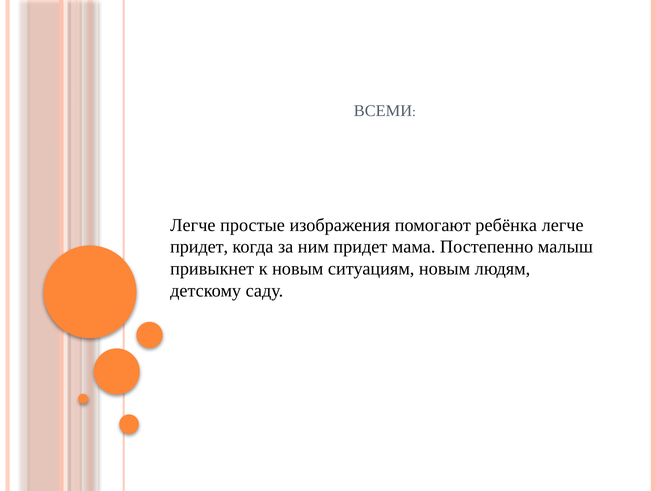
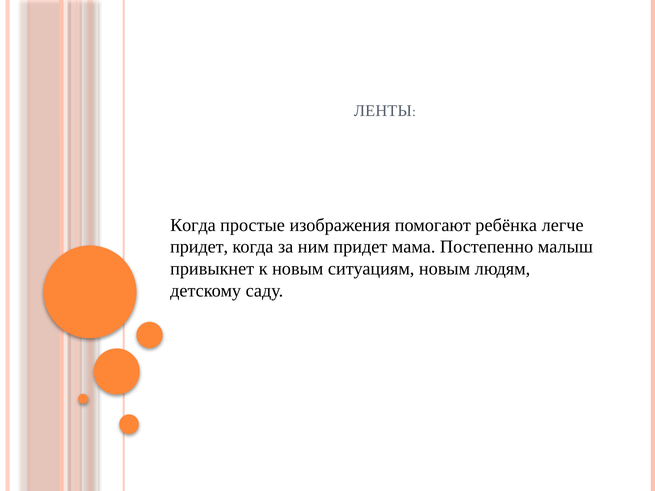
ВСЕМИ: ВСЕМИ -> ЛЕНТЫ
Легче at (193, 225): Легче -> Когда
